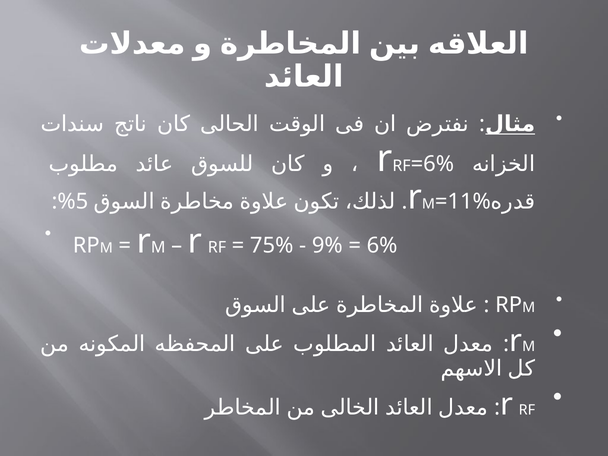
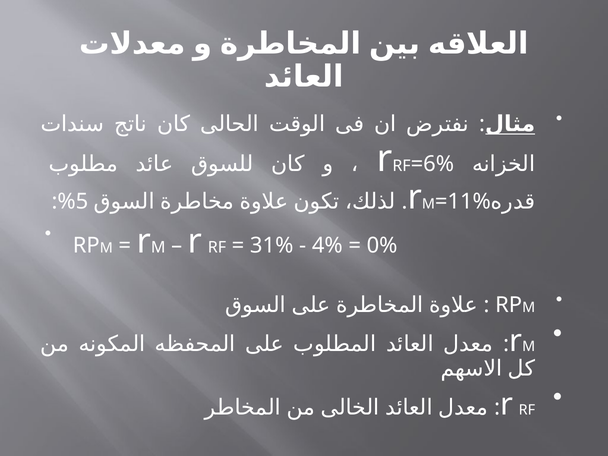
75%: 75% -> 31%
9%: 9% -> 4%
6%: 6% -> 0%
